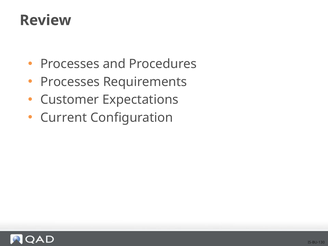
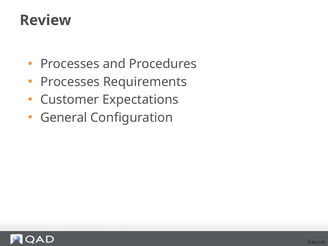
Current: Current -> General
